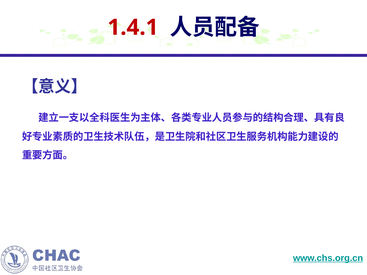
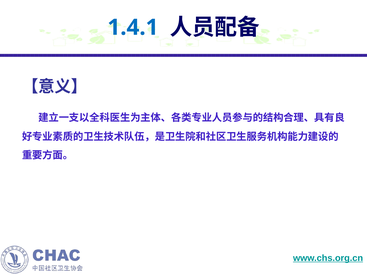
1.4.1 colour: red -> blue
